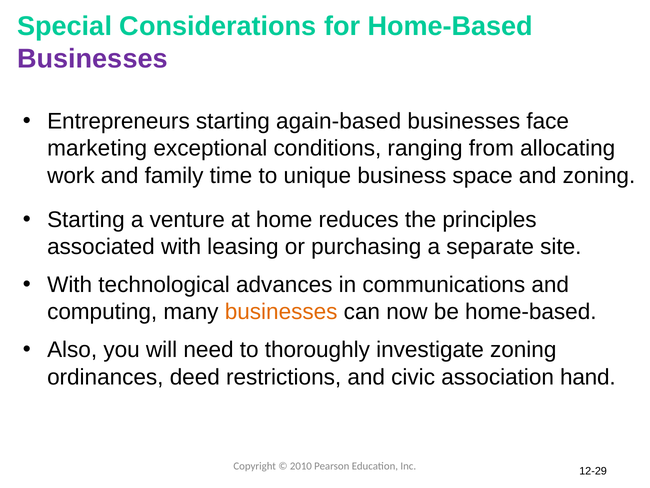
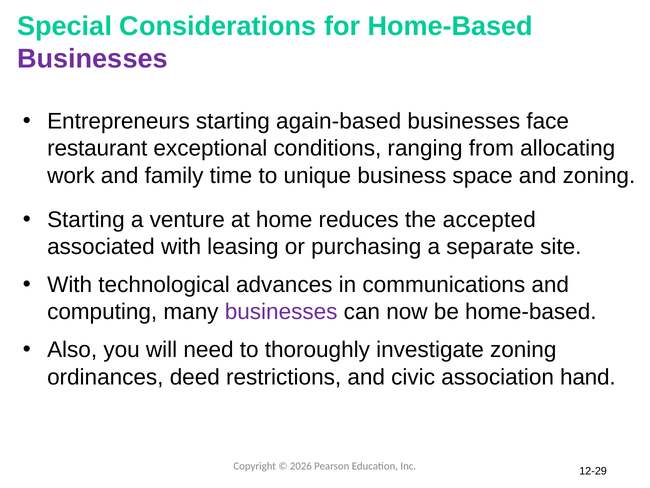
marketing: marketing -> restaurant
principles: principles -> accepted
businesses at (281, 312) colour: orange -> purple
2010: 2010 -> 2026
